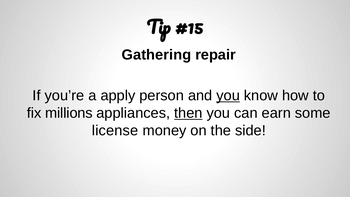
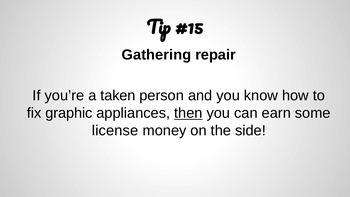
apply: apply -> taken
you at (228, 96) underline: present -> none
millions: millions -> graphic
